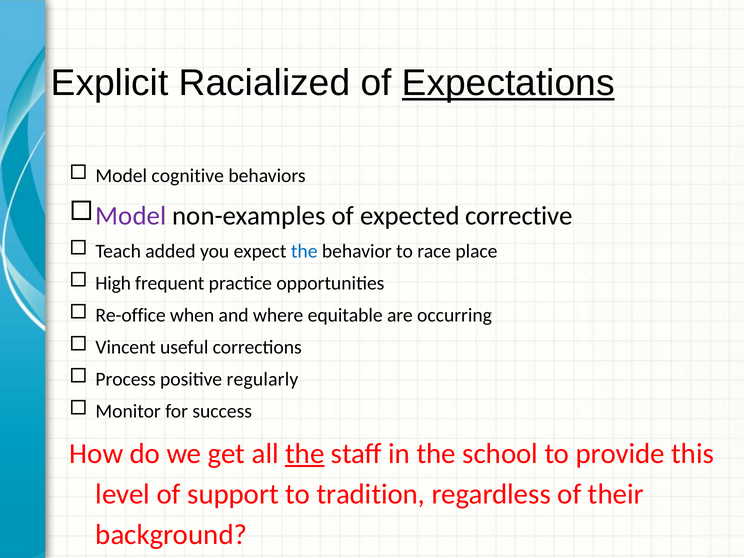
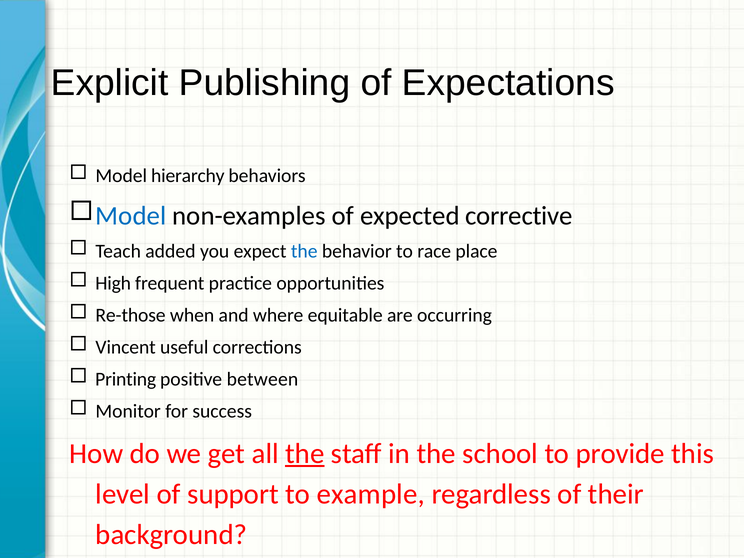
Racialized: Racialized -> Publishing
Expectations underline: present -> none
cognitive: cognitive -> hierarchy
Model at (131, 216) colour: purple -> blue
Re-office: Re-office -> Re-those
Process: Process -> Printing
regularly: regularly -> between
tradition: tradition -> example
